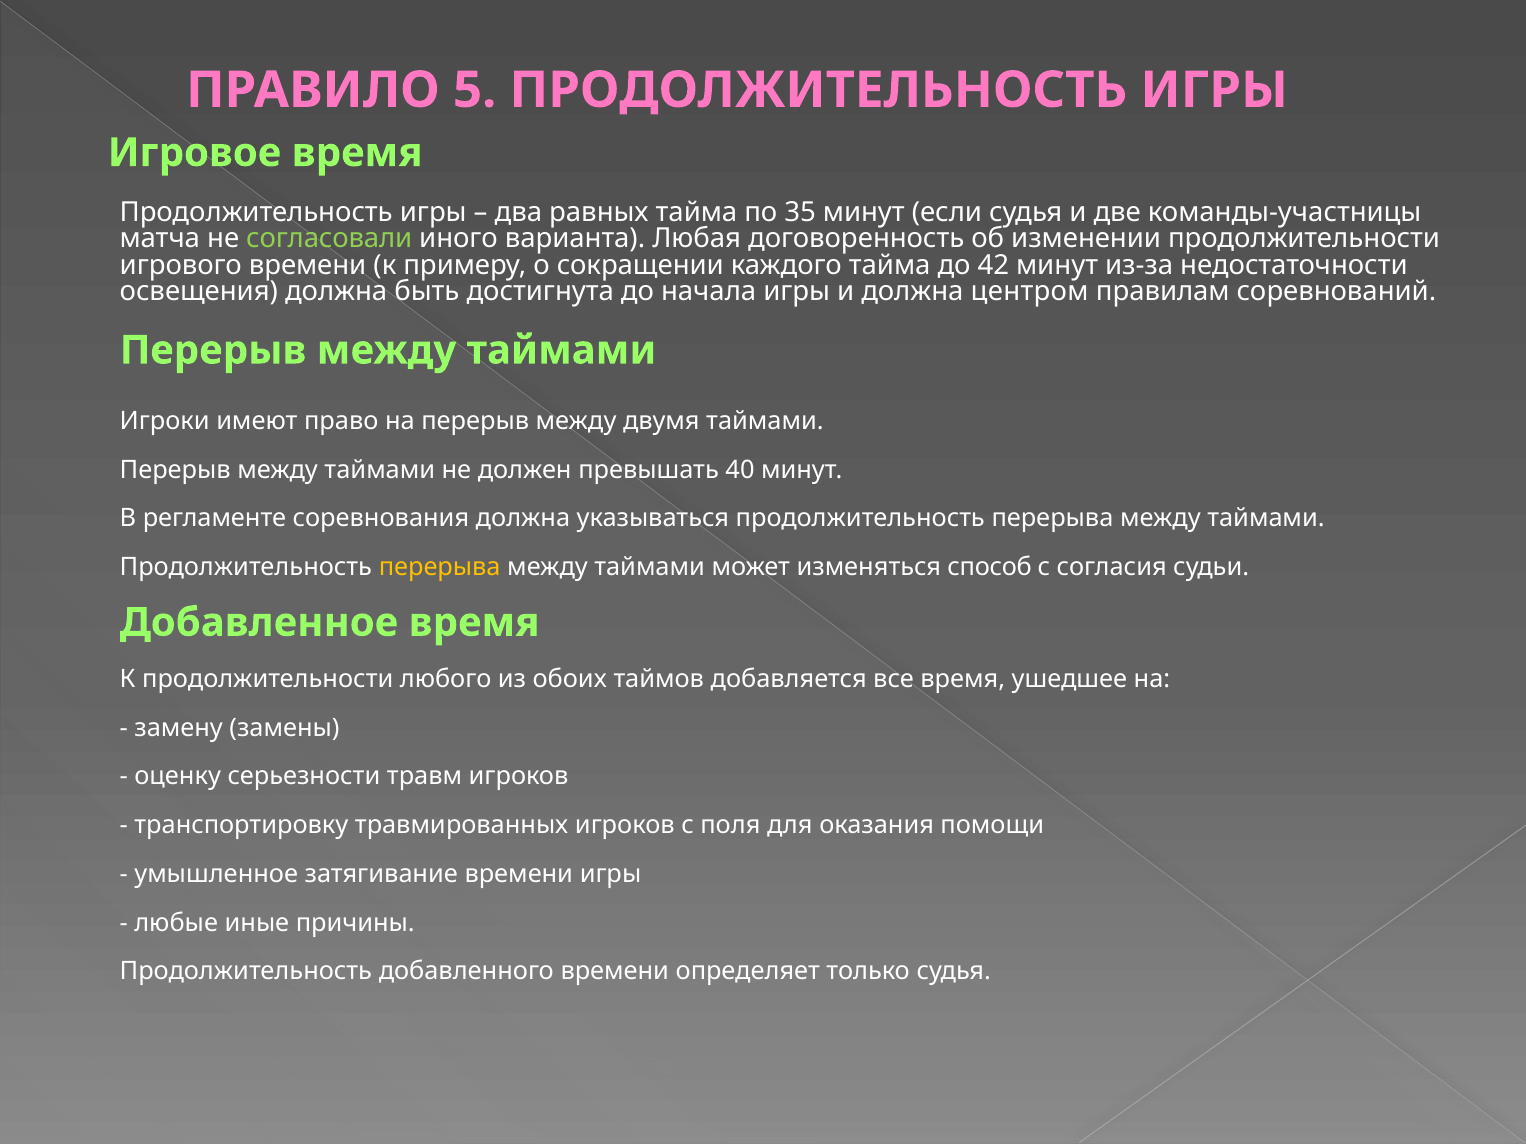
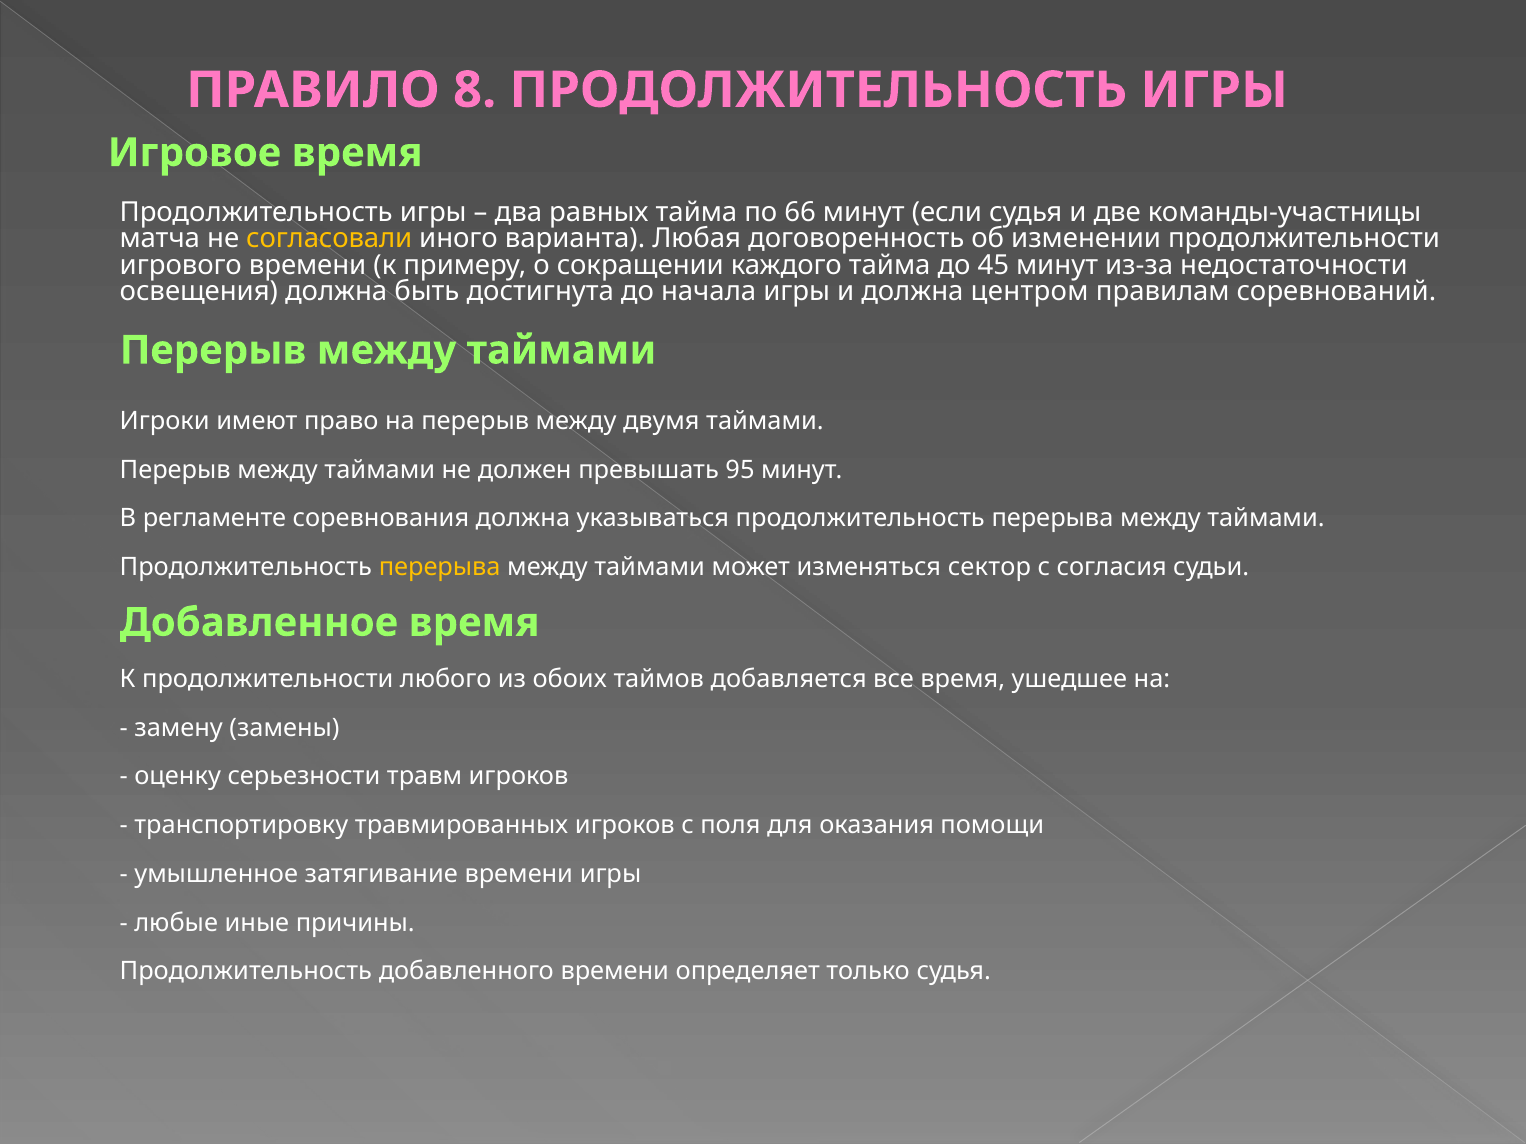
5: 5 -> 8
35: 35 -> 66
согласовали colour: light green -> yellow
42: 42 -> 45
40: 40 -> 95
способ: способ -> сектор
